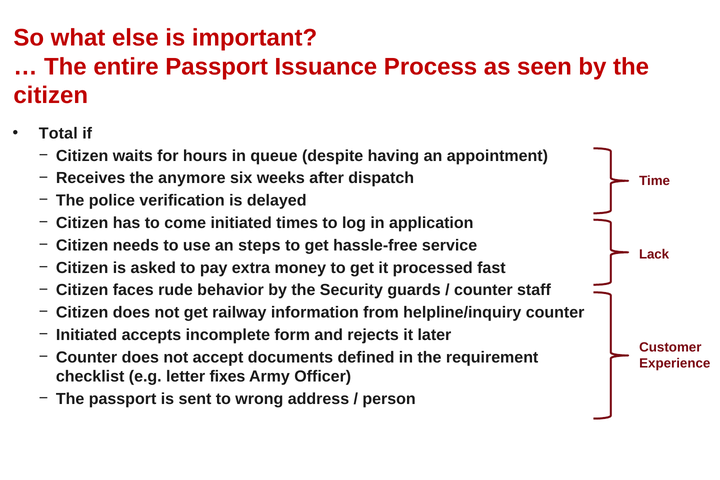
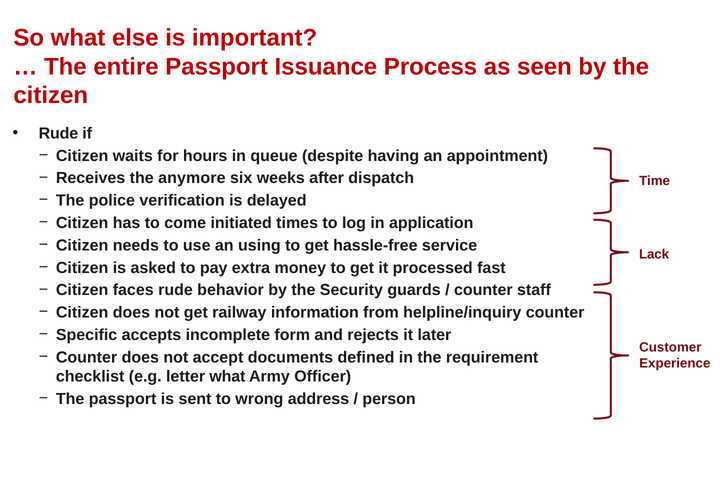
Total at (58, 133): Total -> Rude
steps: steps -> using
Initiated at (87, 335): Initiated -> Specific
letter fixes: fixes -> what
